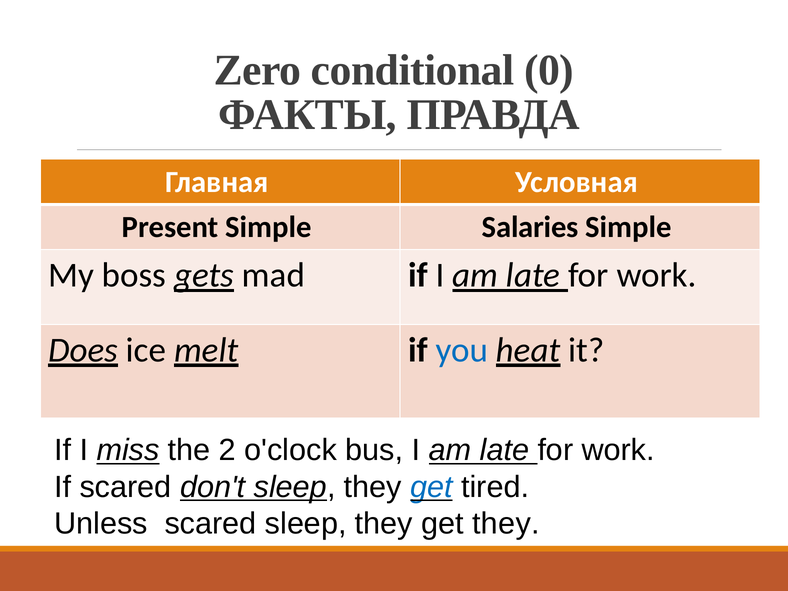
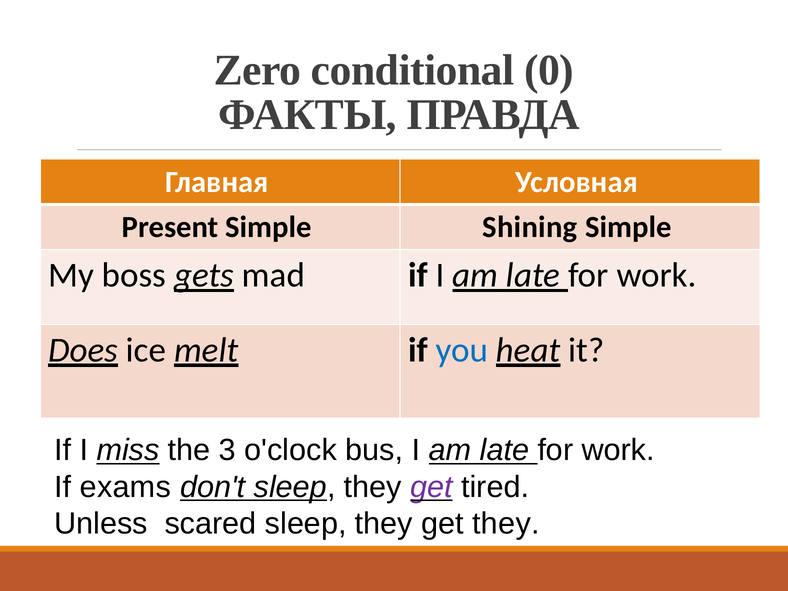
Salaries: Salaries -> Shining
2: 2 -> 3
If scared: scared -> exams
get at (432, 487) colour: blue -> purple
